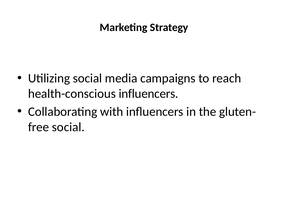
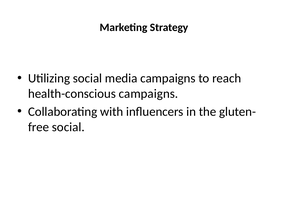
health-conscious influencers: influencers -> campaigns
